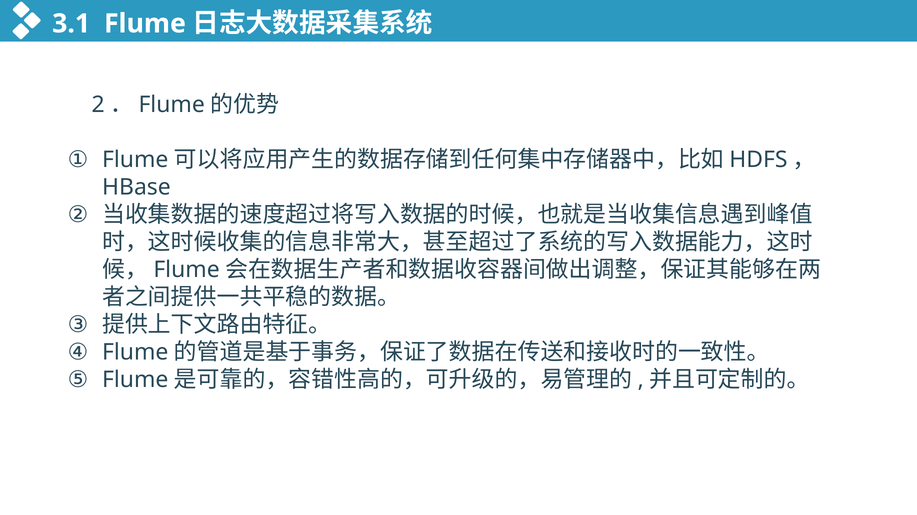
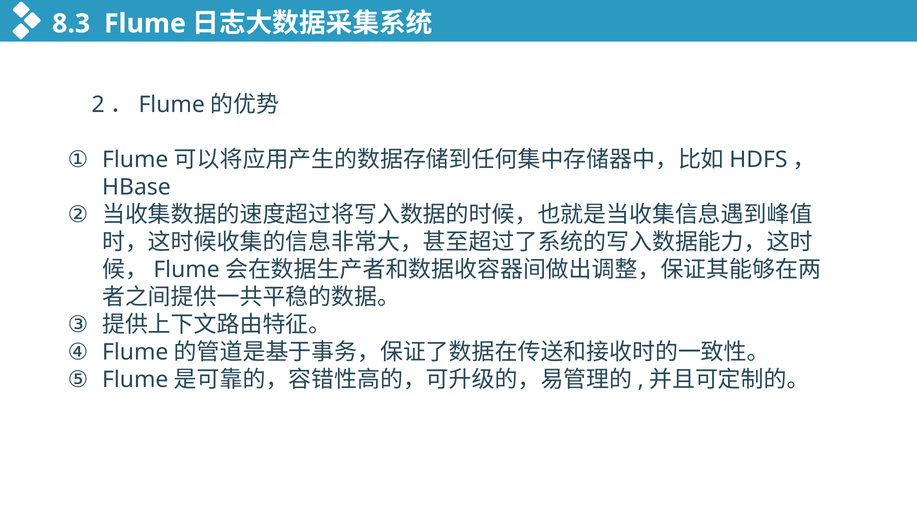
3.1: 3.1 -> 8.3
